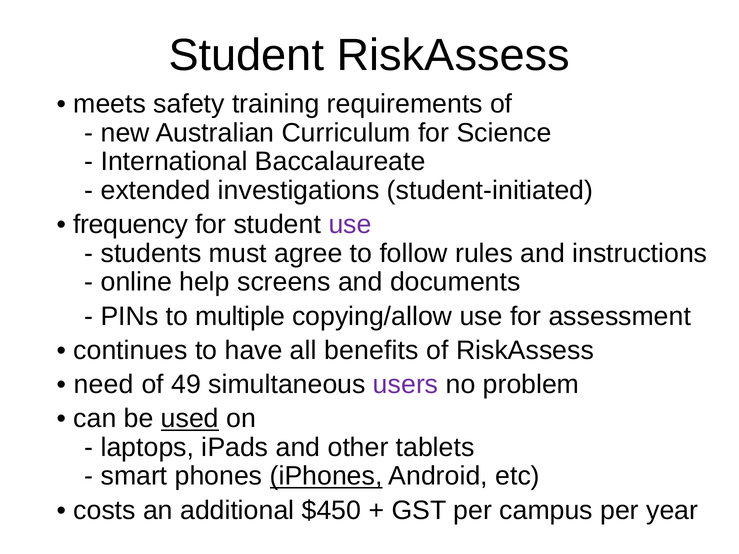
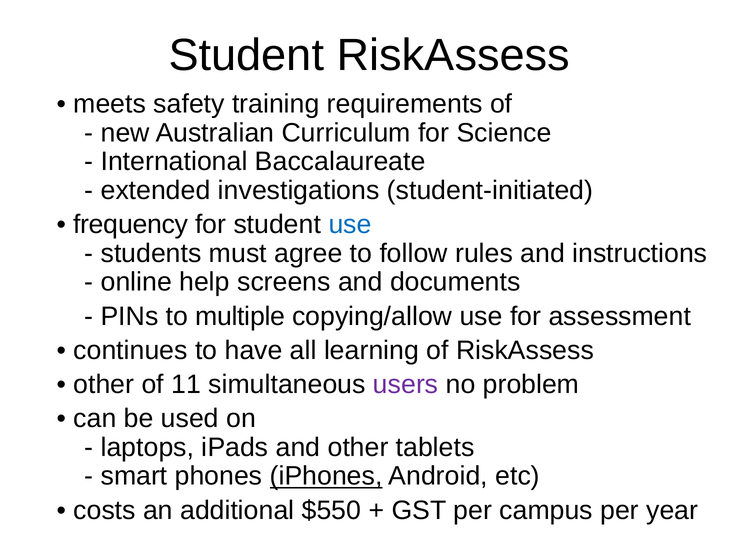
use at (350, 225) colour: purple -> blue
benefits: benefits -> learning
need at (104, 385): need -> other
49: 49 -> 11
used underline: present -> none
$450: $450 -> $550
